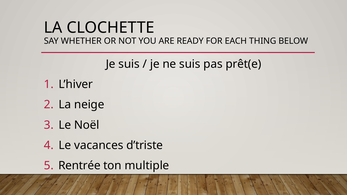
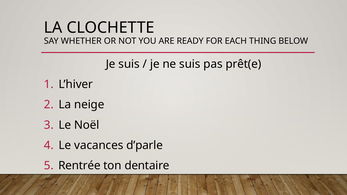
d’triste: d’triste -> d’parle
multiple: multiple -> dentaire
